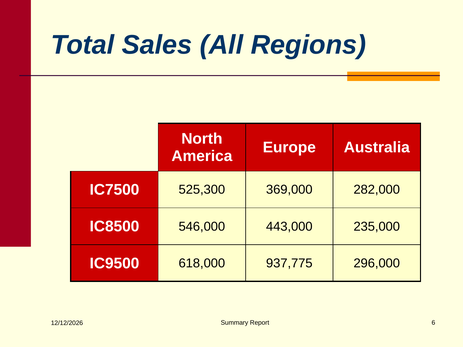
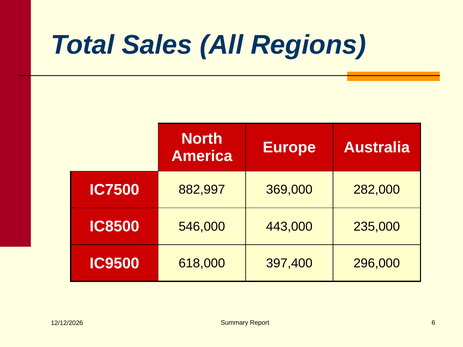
525,300: 525,300 -> 882,997
937,775: 937,775 -> 397,400
